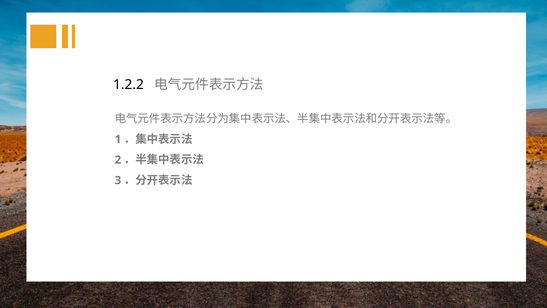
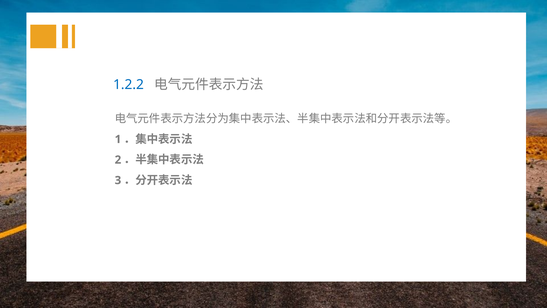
1.2.2 colour: black -> blue
